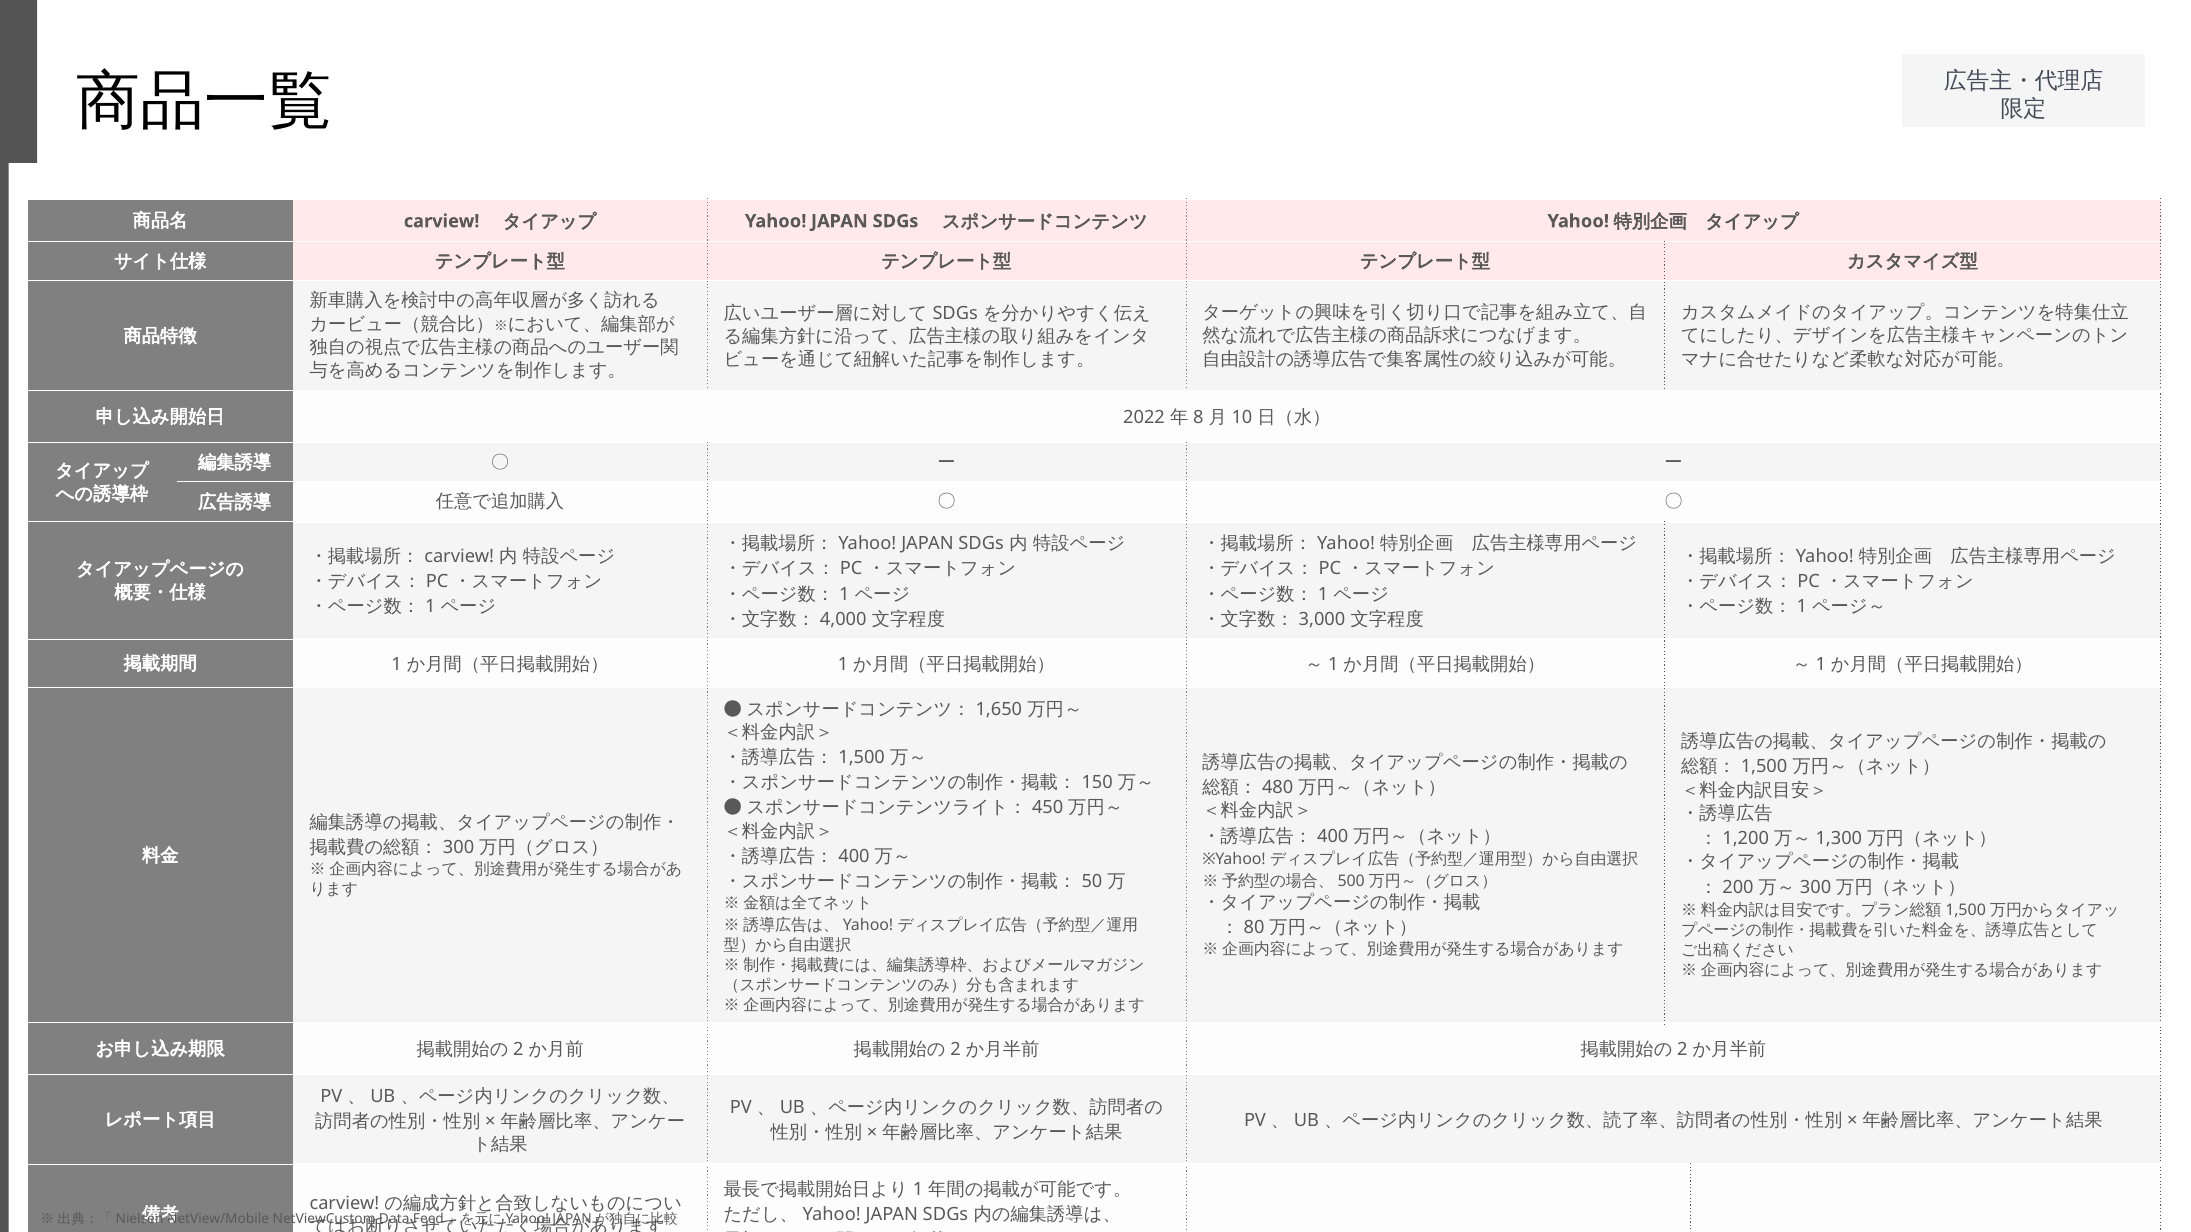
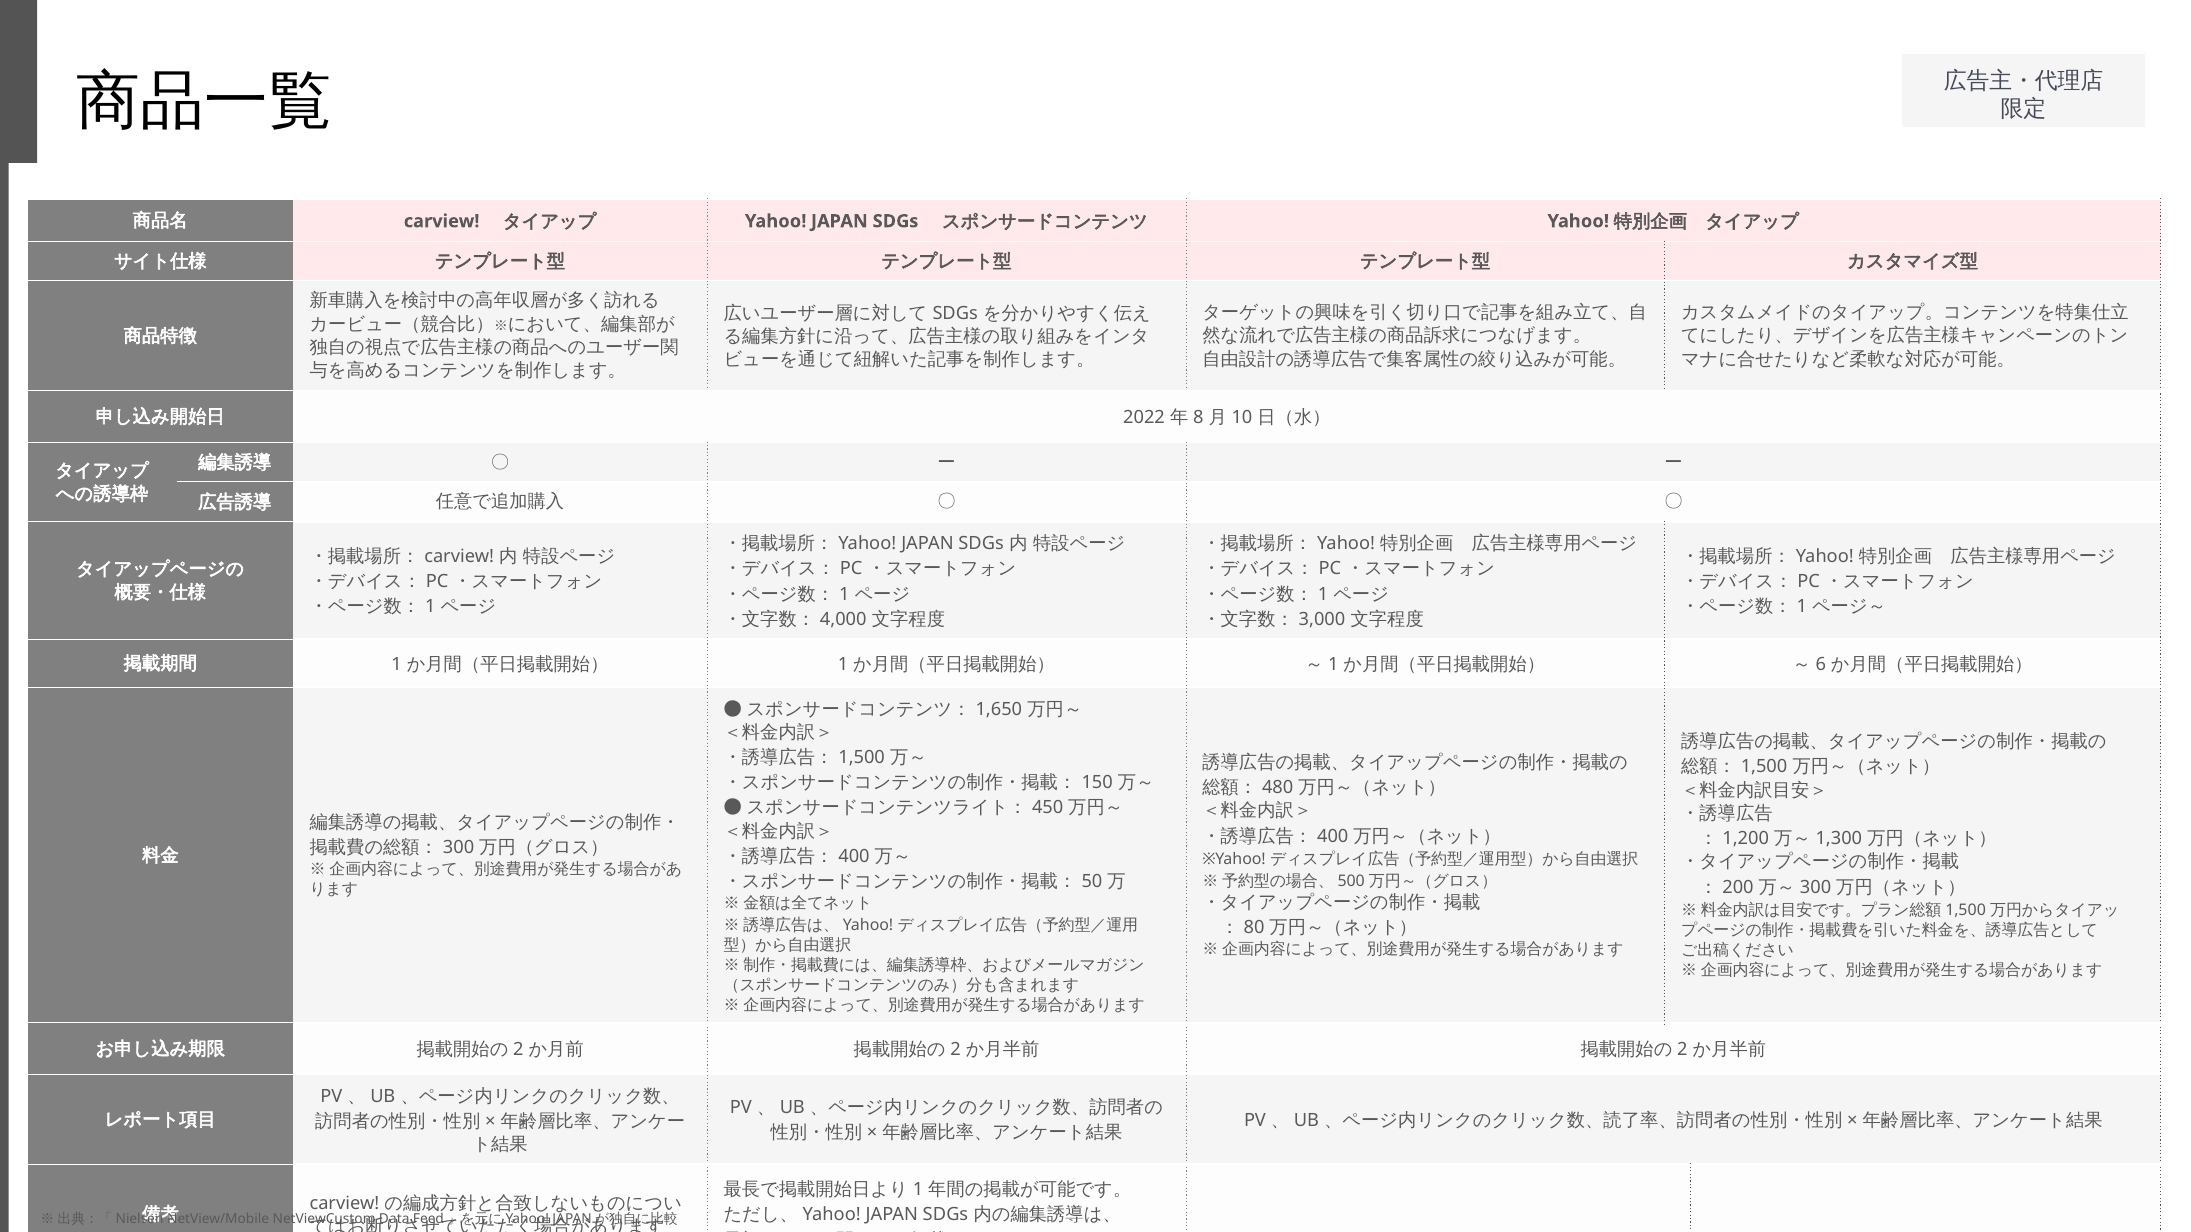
1 at (1821, 664): 1 -> 6
